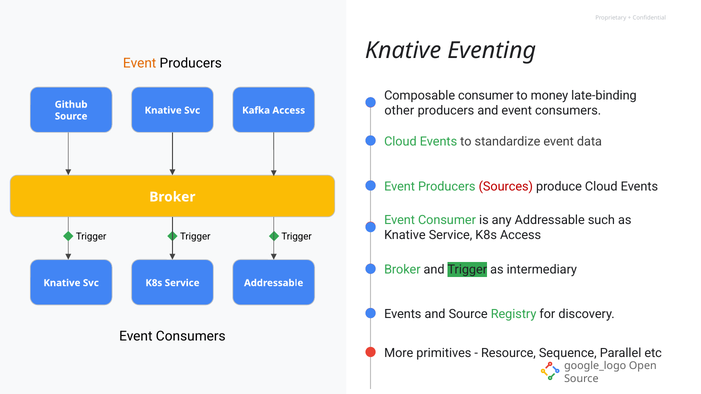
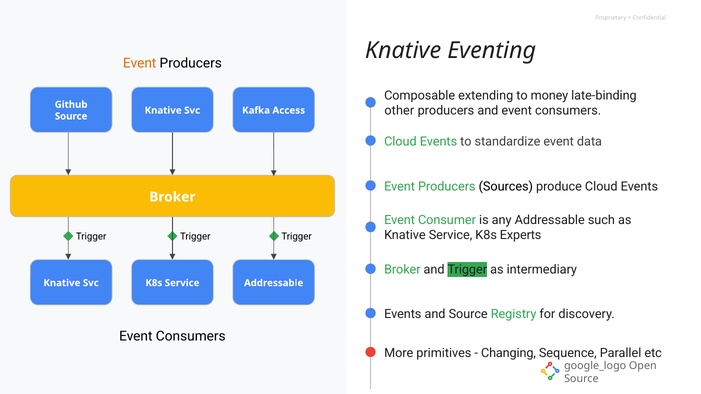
Composable consumer: consumer -> extending
Sources colour: red -> black
K8s Access: Access -> Experts
Resource: Resource -> Changing
